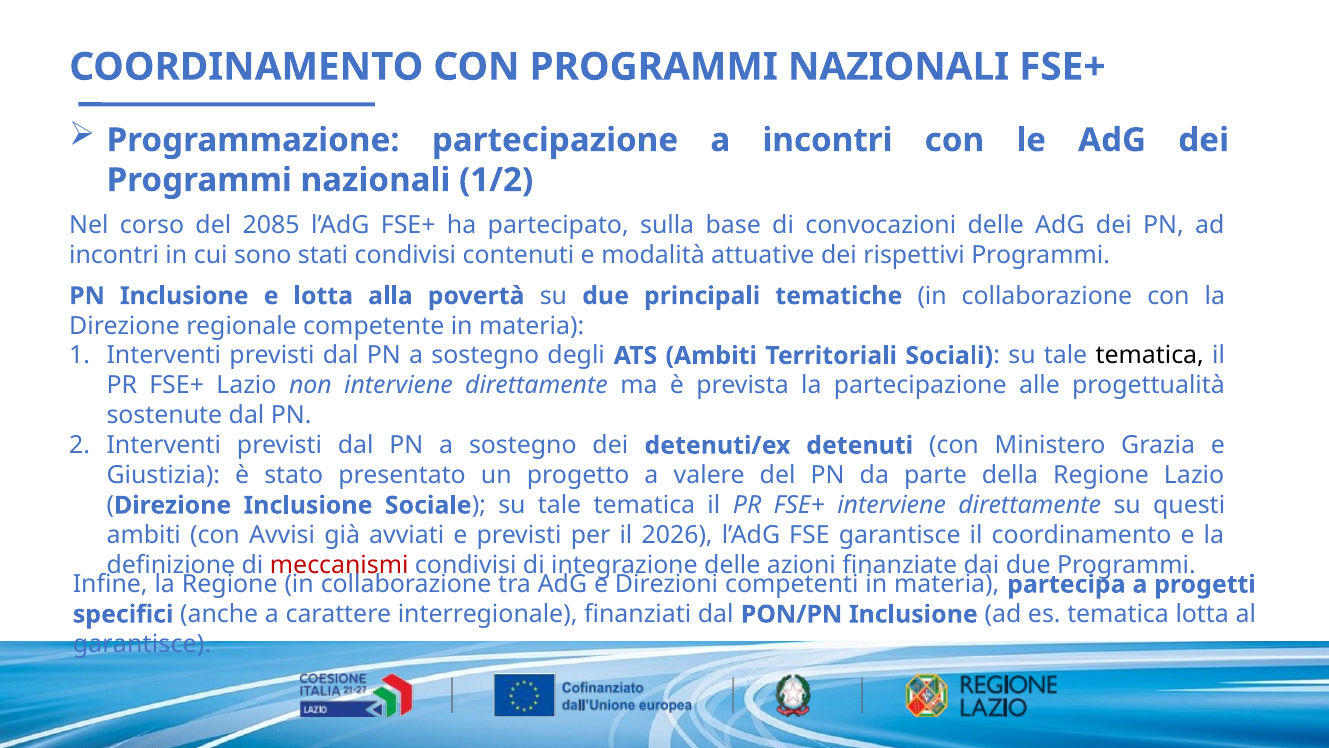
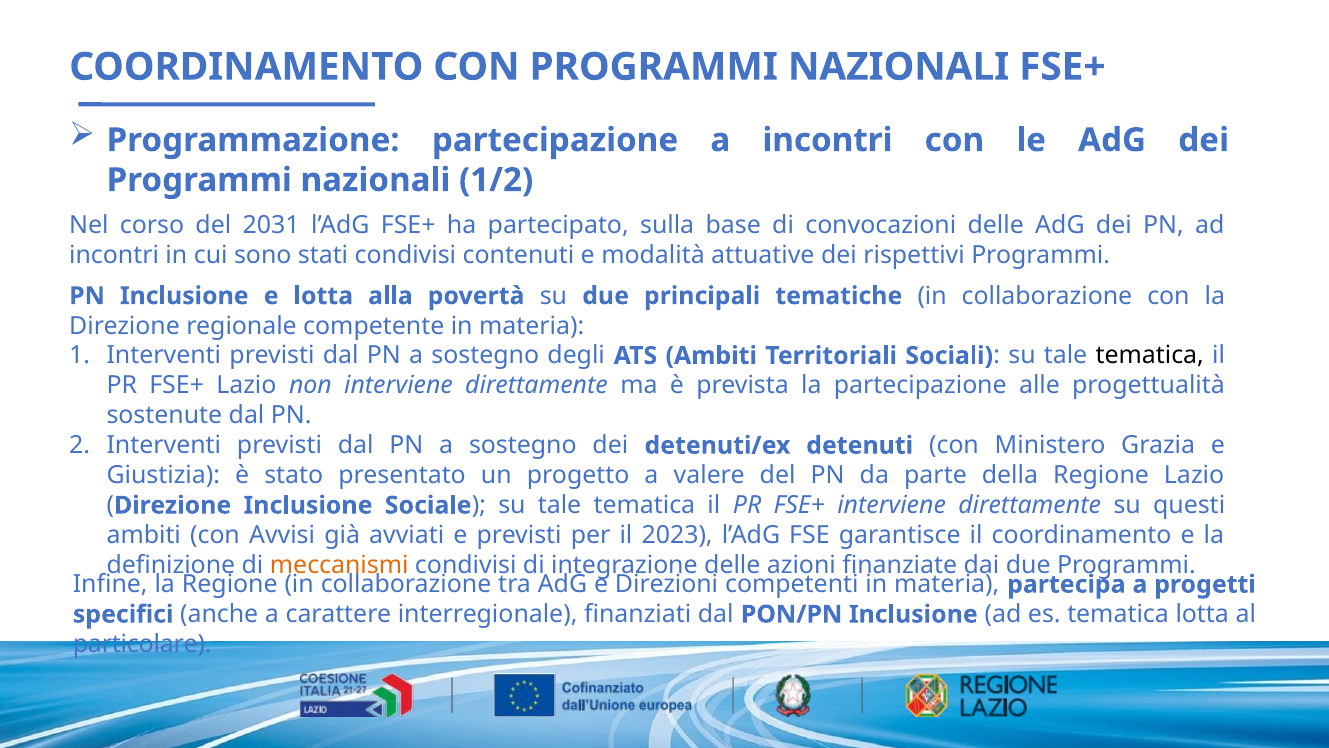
2085: 2085 -> 2031
2026: 2026 -> 2023
meccanismi colour: red -> orange
garantisce at (142, 644): garantisce -> particolare
